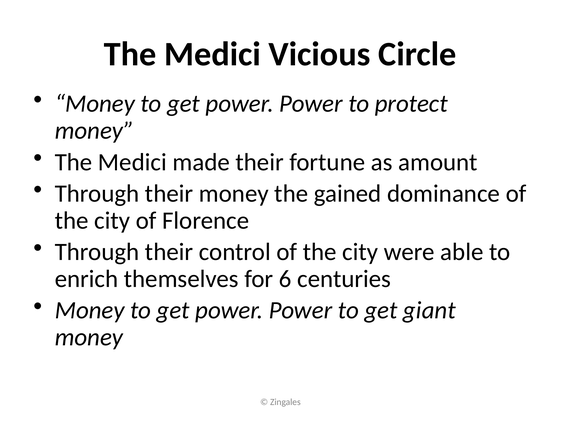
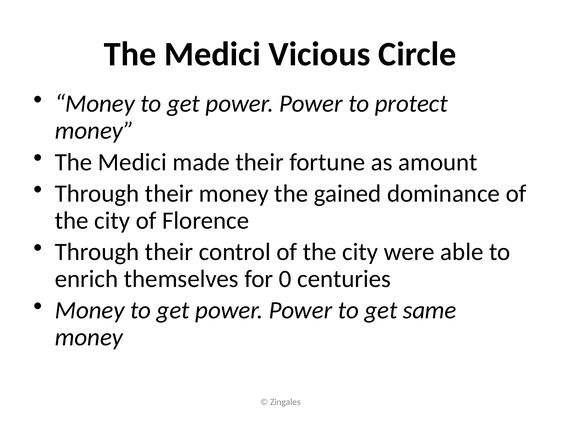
6: 6 -> 0
giant: giant -> same
